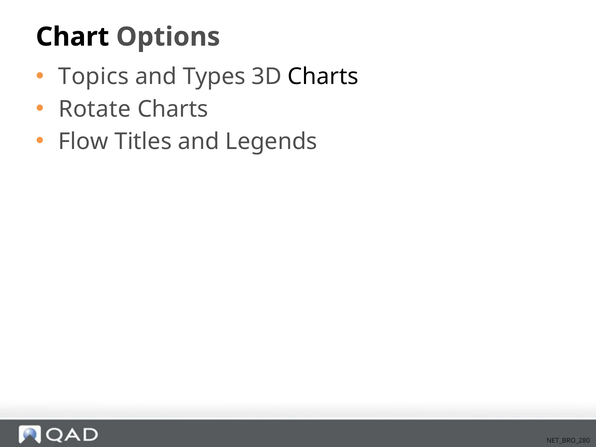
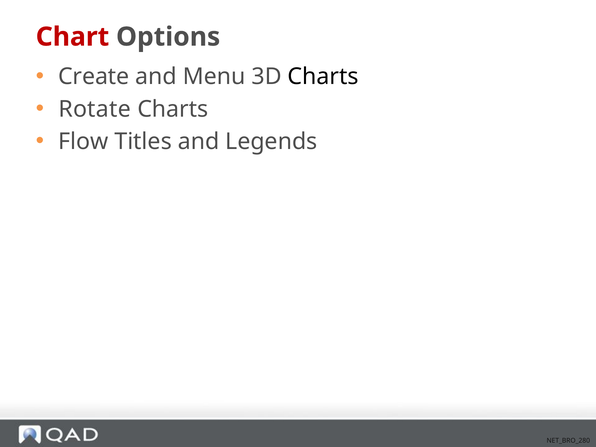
Chart colour: black -> red
Topics: Topics -> Create
Types: Types -> Menu
